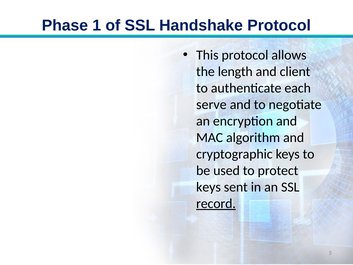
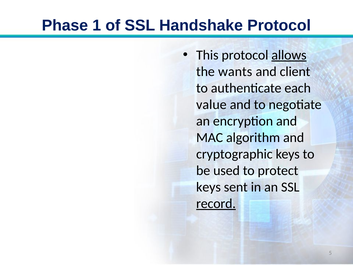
allows underline: none -> present
length: length -> wants
serve: serve -> value
